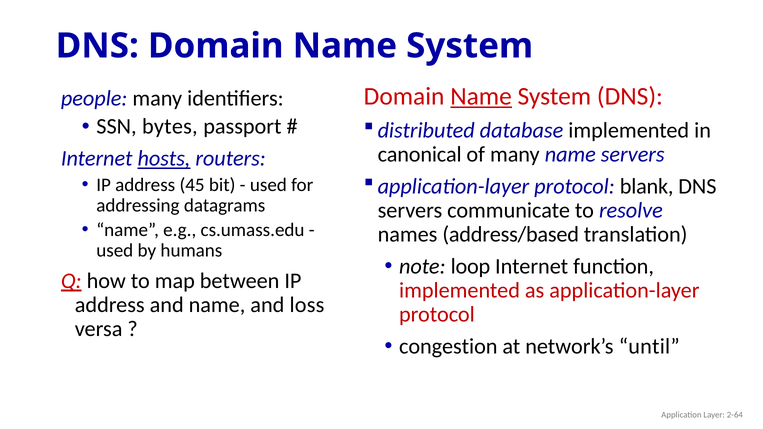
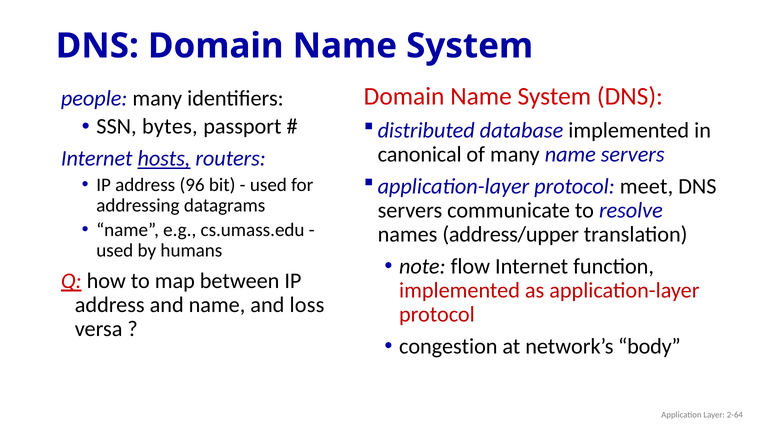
Name at (481, 97) underline: present -> none
blank: blank -> meet
45: 45 -> 96
address/based: address/based -> address/upper
loop: loop -> flow
until: until -> body
